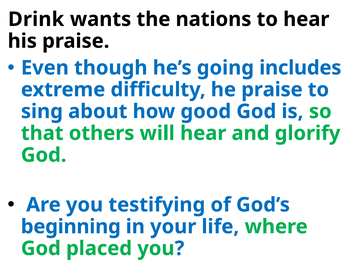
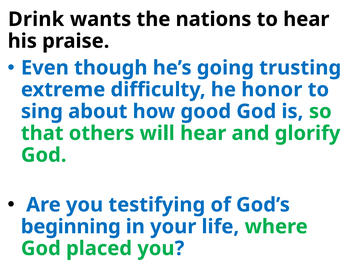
includes: includes -> trusting
he praise: praise -> honor
